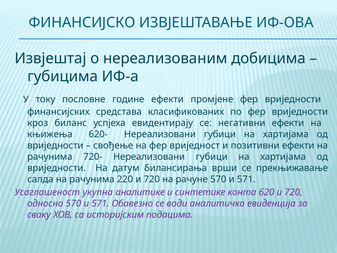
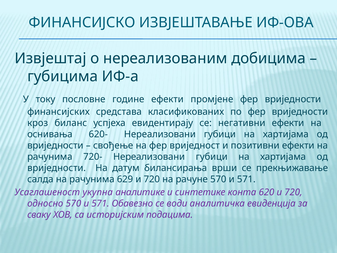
књижења: књижења -> оснивања
220: 220 -> 629
